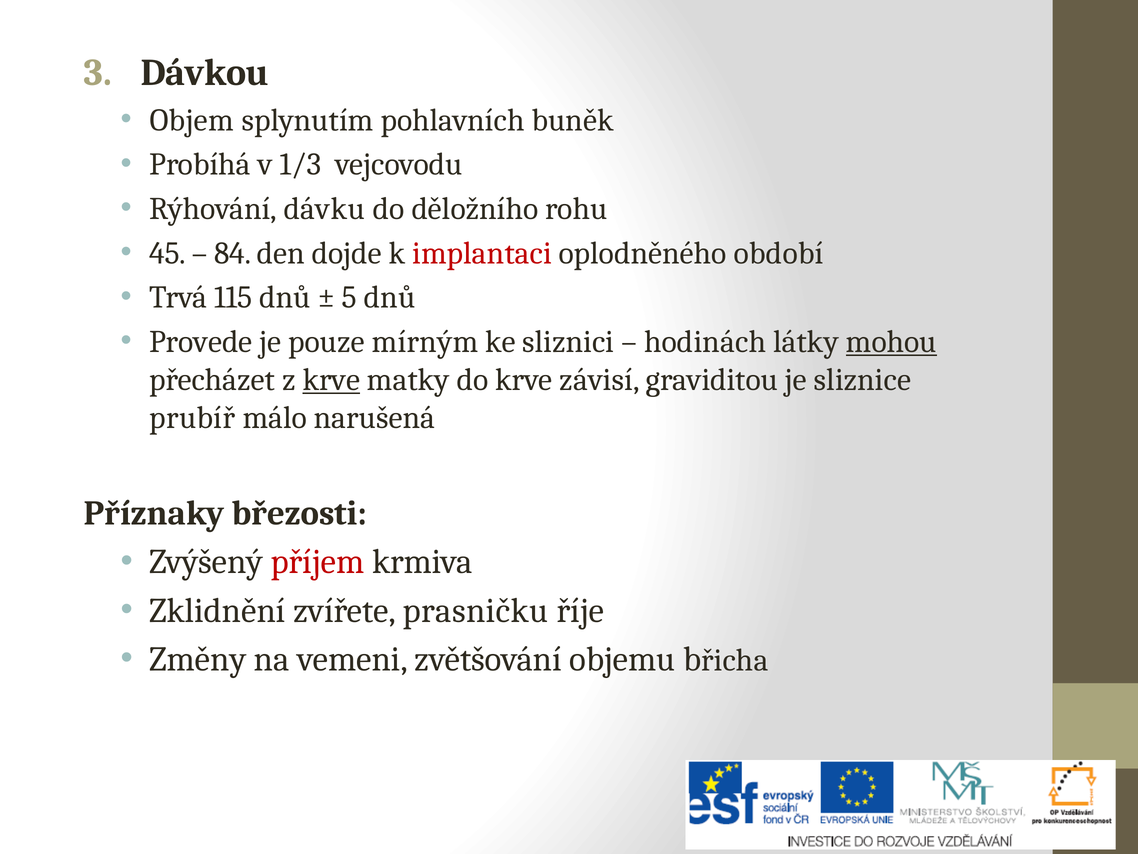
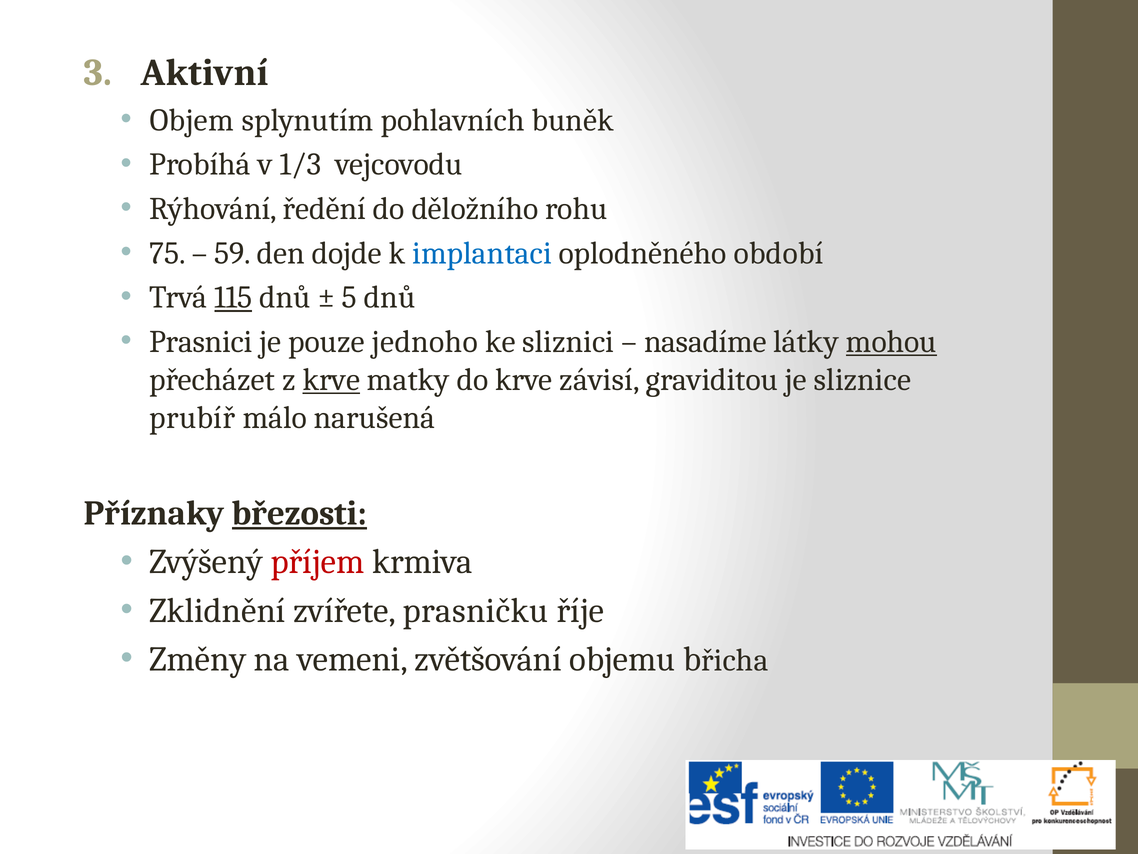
Dávkou: Dávkou -> Aktivní
dávku: dávku -> ředění
45: 45 -> 75
84: 84 -> 59
implantaci colour: red -> blue
115 underline: none -> present
Provede: Provede -> Prasnici
mírným: mírným -> jednoho
hodinách: hodinách -> nasadíme
březosti underline: none -> present
